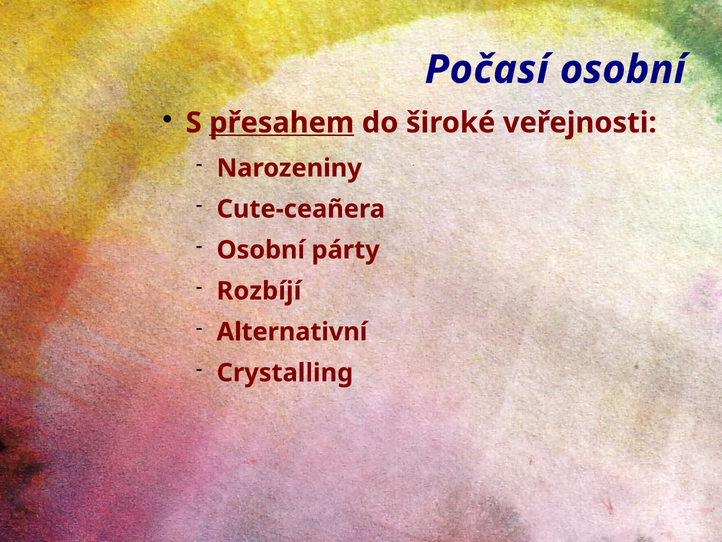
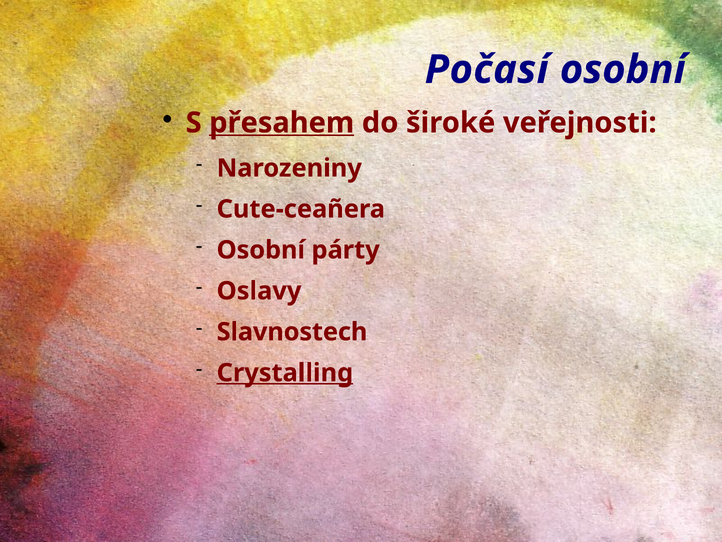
Rozbíjí: Rozbíjí -> Oslavy
Alternativní: Alternativní -> Slavnostech
Crystalling underline: none -> present
